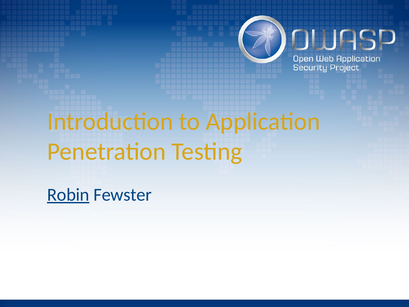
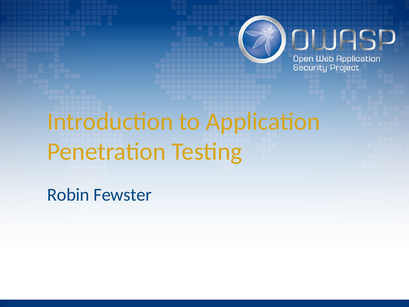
Robin underline: present -> none
